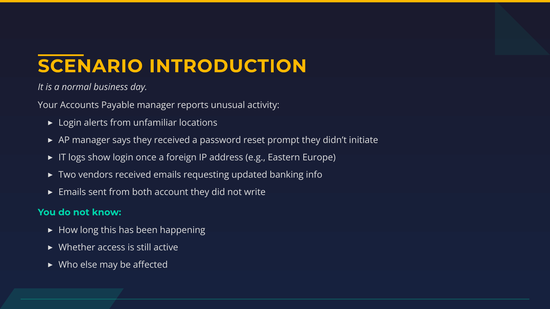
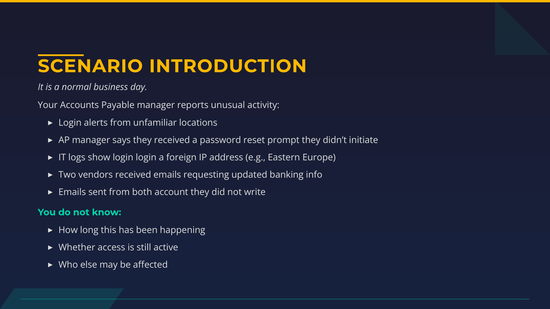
login once: once -> login
